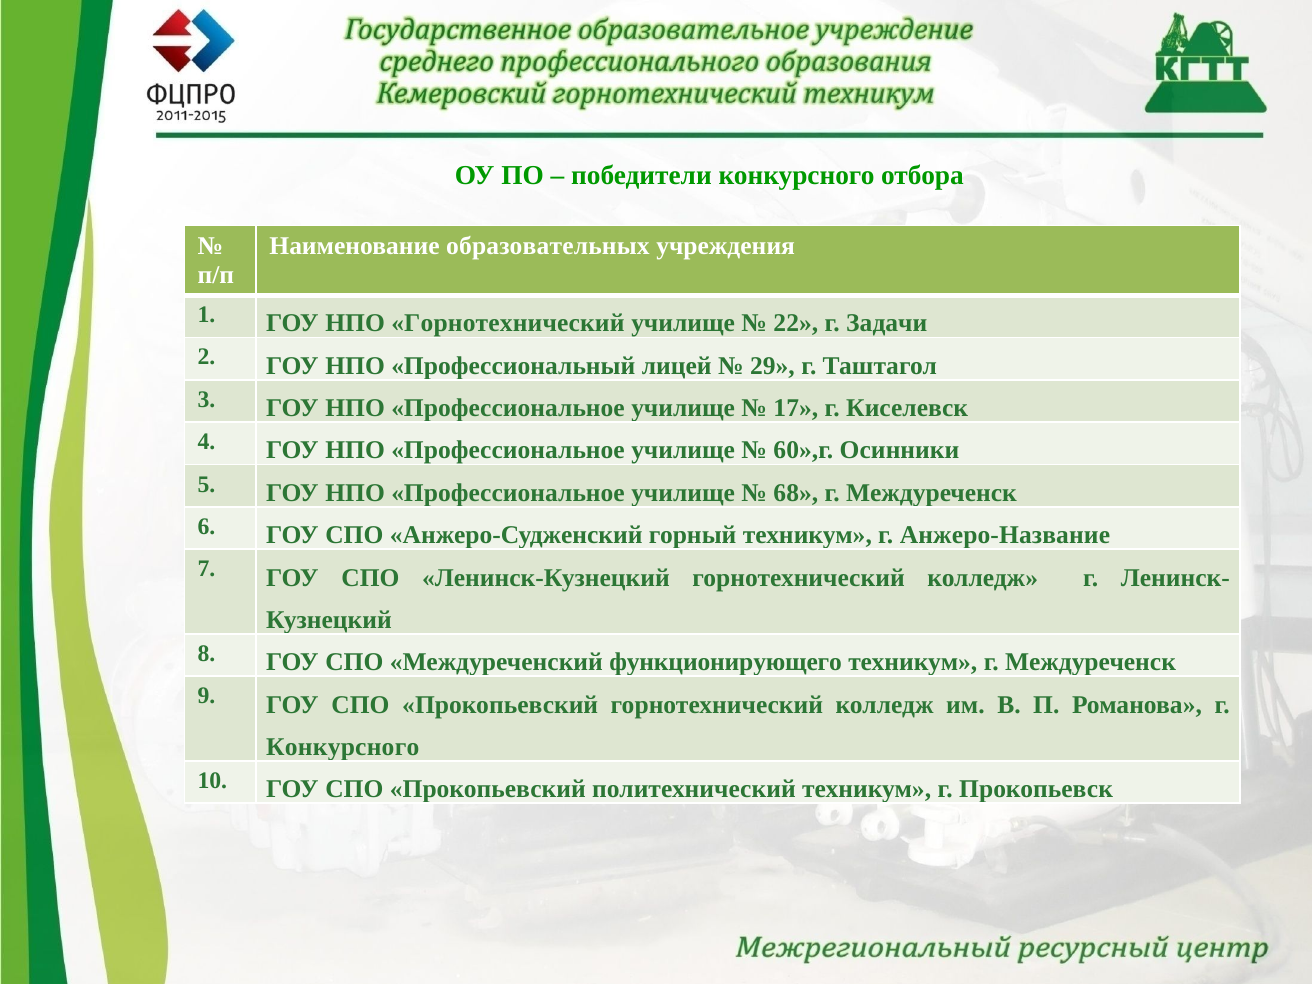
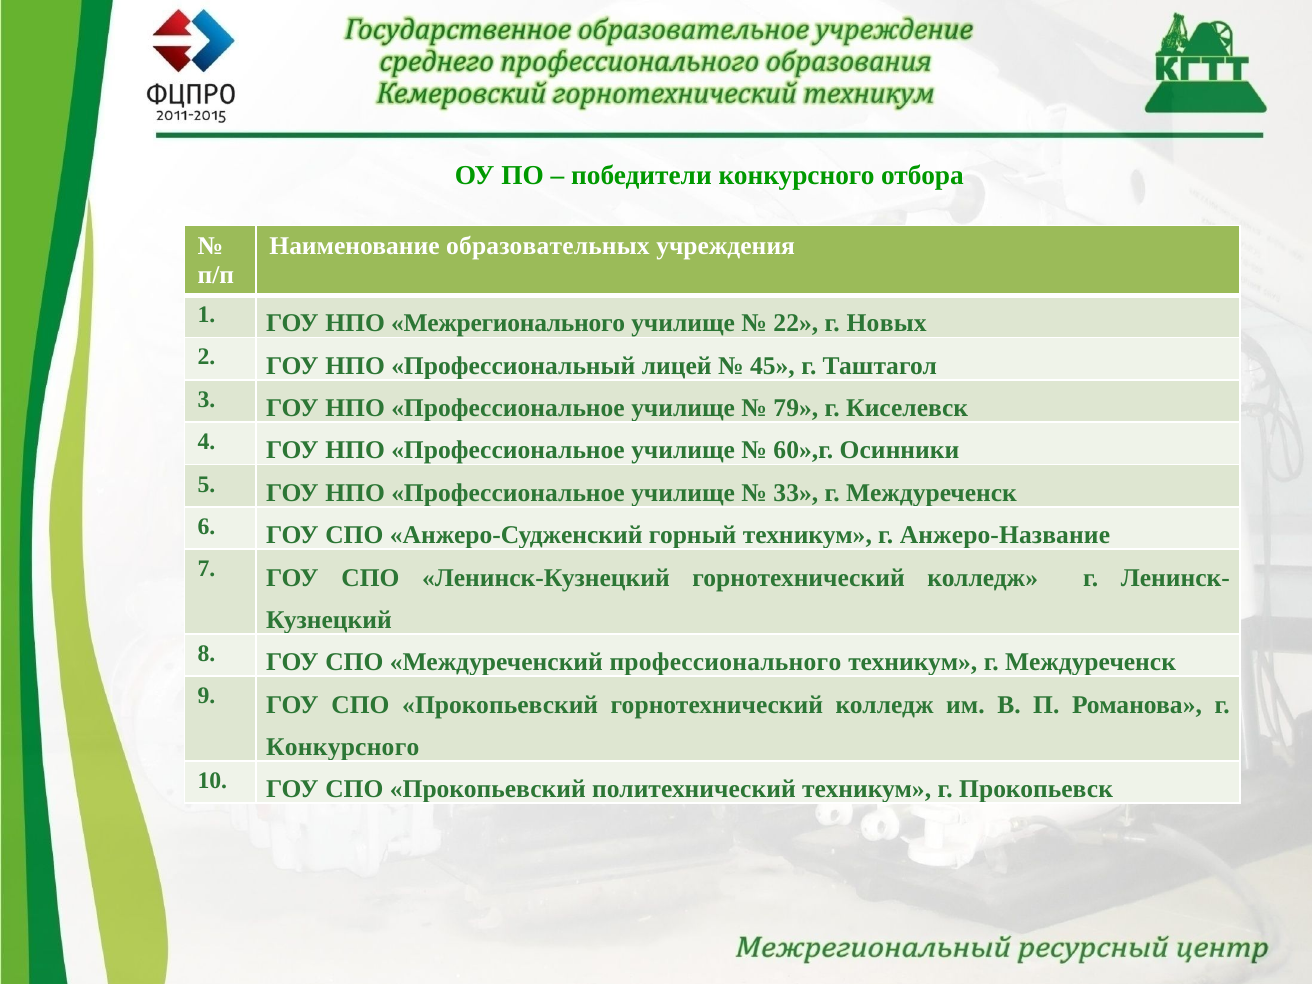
НПО Горнотехнический: Горнотехнический -> Межрегионального
Задачи: Задачи -> Новых
29: 29 -> 45
17: 17 -> 79
68: 68 -> 33
функционирующего: функционирующего -> профессионального
